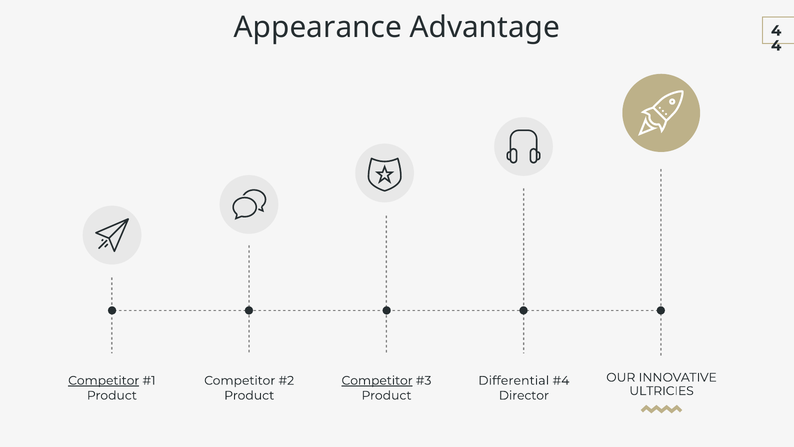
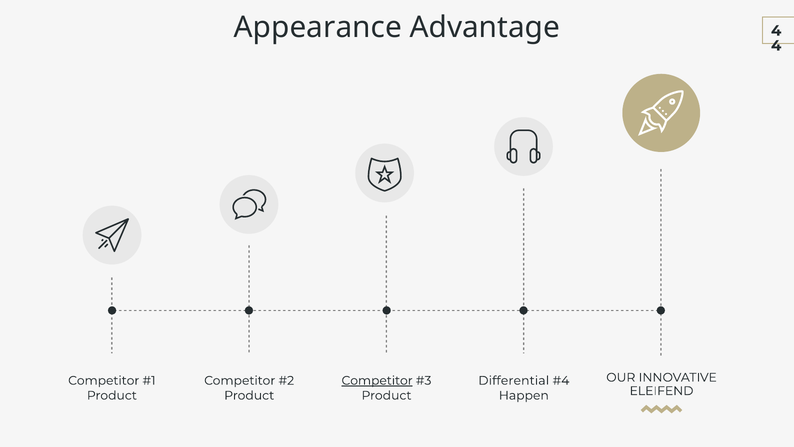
Competitor at (104, 380) underline: present -> none
ULTRICIES: ULTRICIES -> ELEIFEND
Director: Director -> Happen
